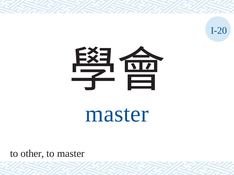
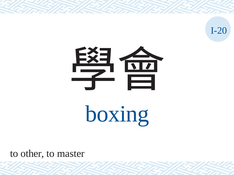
master at (117, 114): master -> boxing
